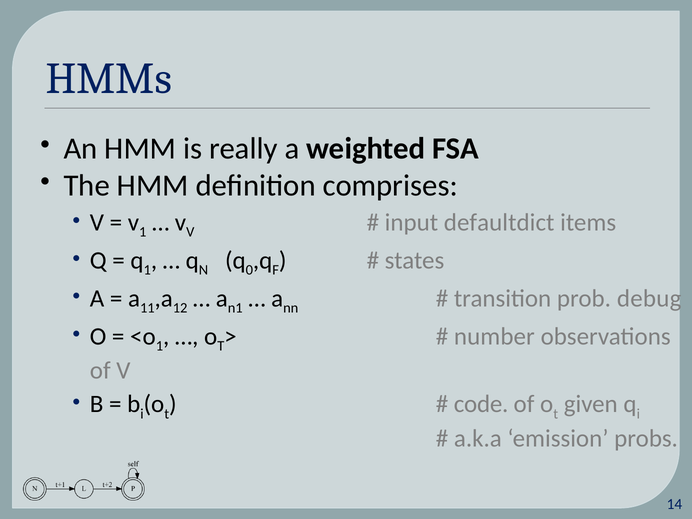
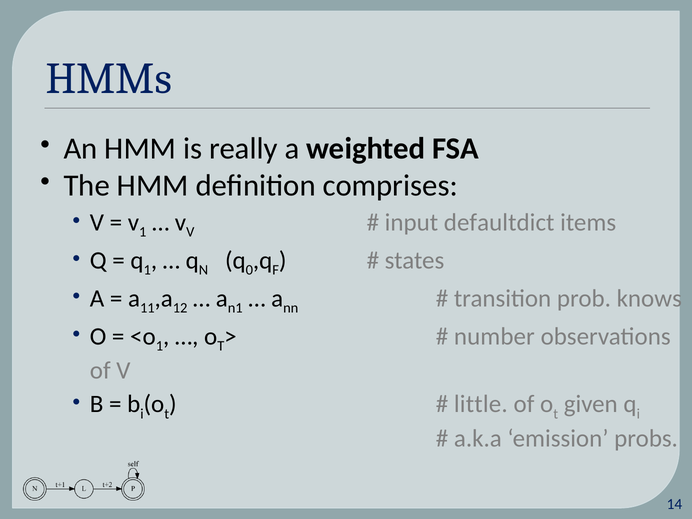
debug: debug -> knows
code: code -> little
